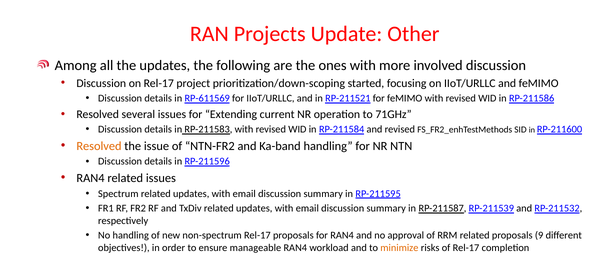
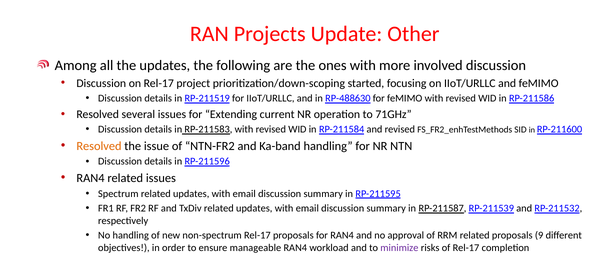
RP-611569: RP-611569 -> RP-211519
RP-211521: RP-211521 -> RP-488630
minimize colour: orange -> purple
